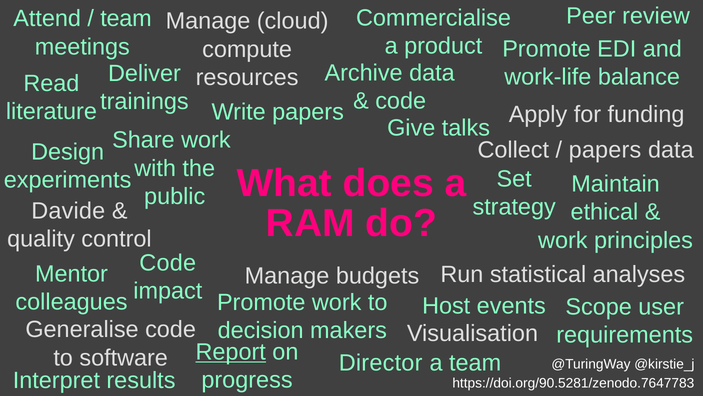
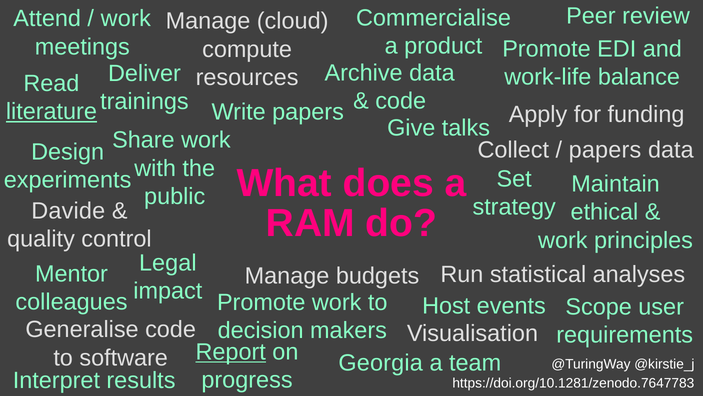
team at (126, 19): team -> work
literature underline: none -> present
Code at (168, 263): Code -> Legal
Director: Director -> Georgia
https://doi.org/90.5281/zenodo.7647783: https://doi.org/90.5281/zenodo.7647783 -> https://doi.org/10.1281/zenodo.7647783
